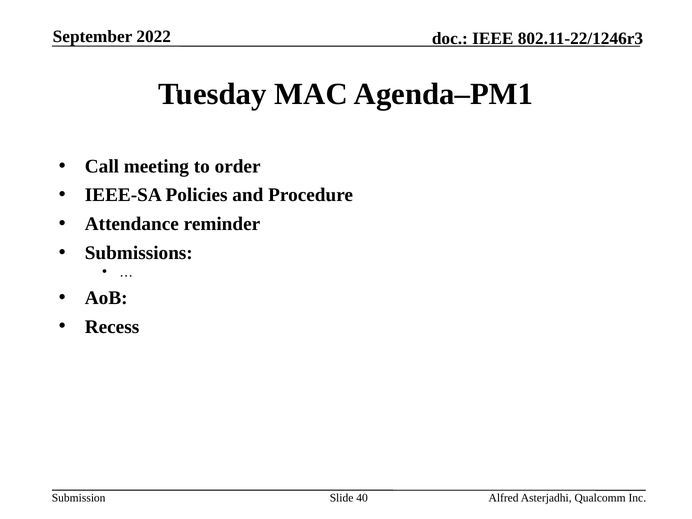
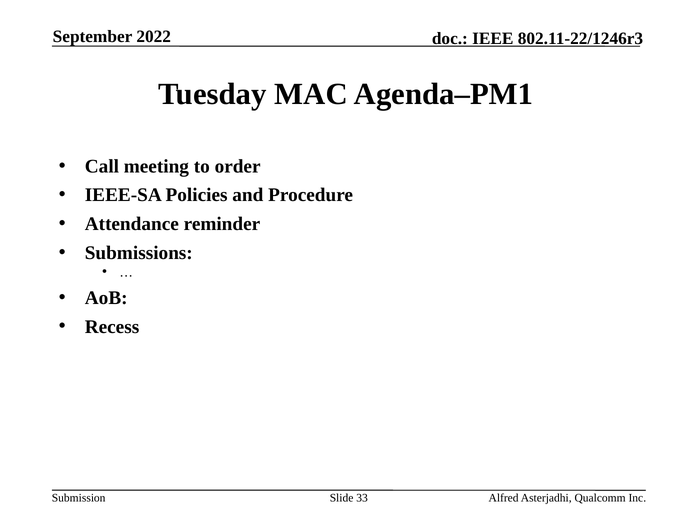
40: 40 -> 33
